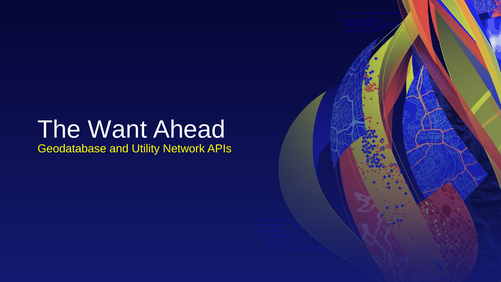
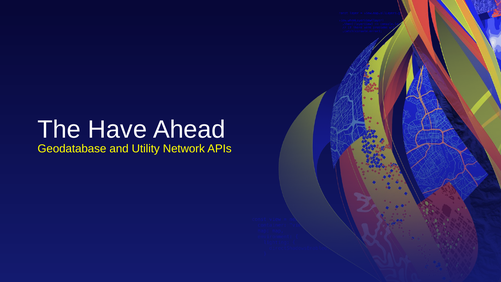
Want: Want -> Have
